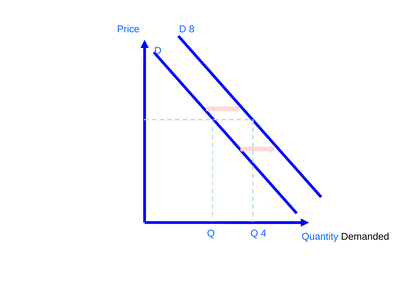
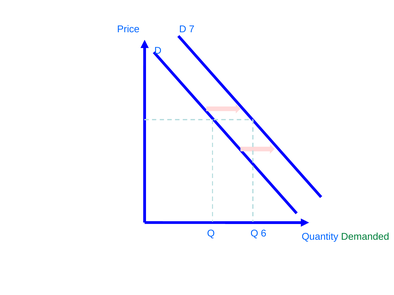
8: 8 -> 7
4: 4 -> 6
Demanded colour: black -> green
